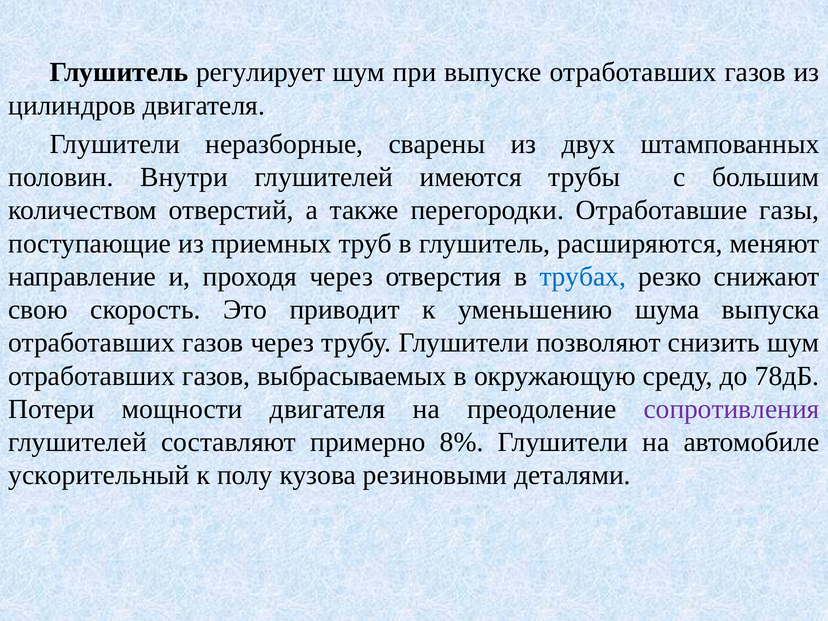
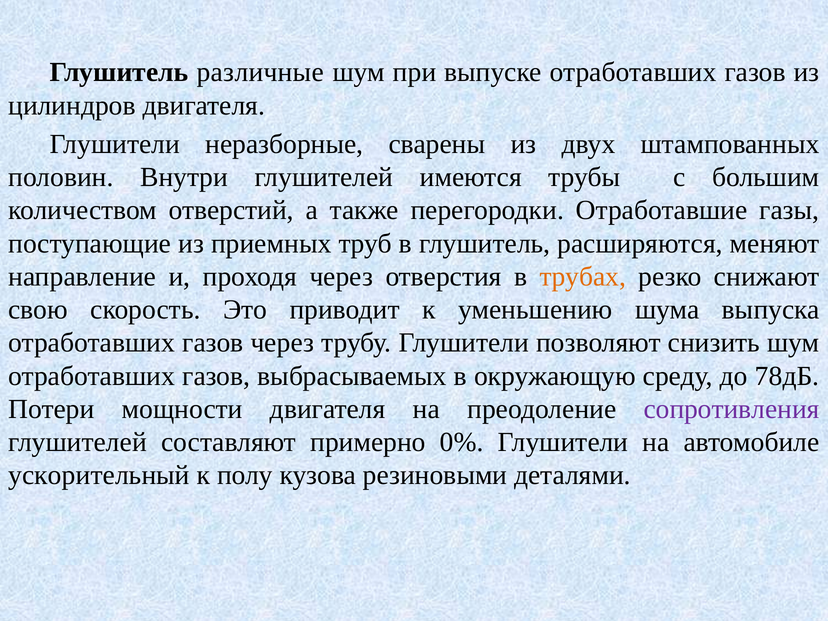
регулирует: регулирует -> различные
трубах colour: blue -> orange
8%: 8% -> 0%
